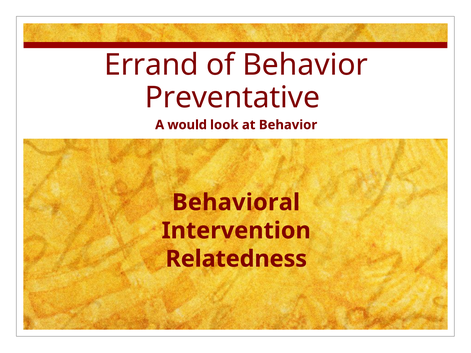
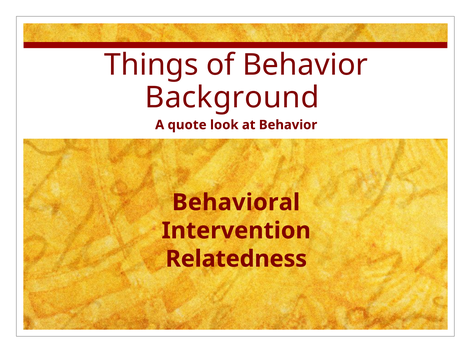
Errand: Errand -> Things
Preventative: Preventative -> Background
would: would -> quote
